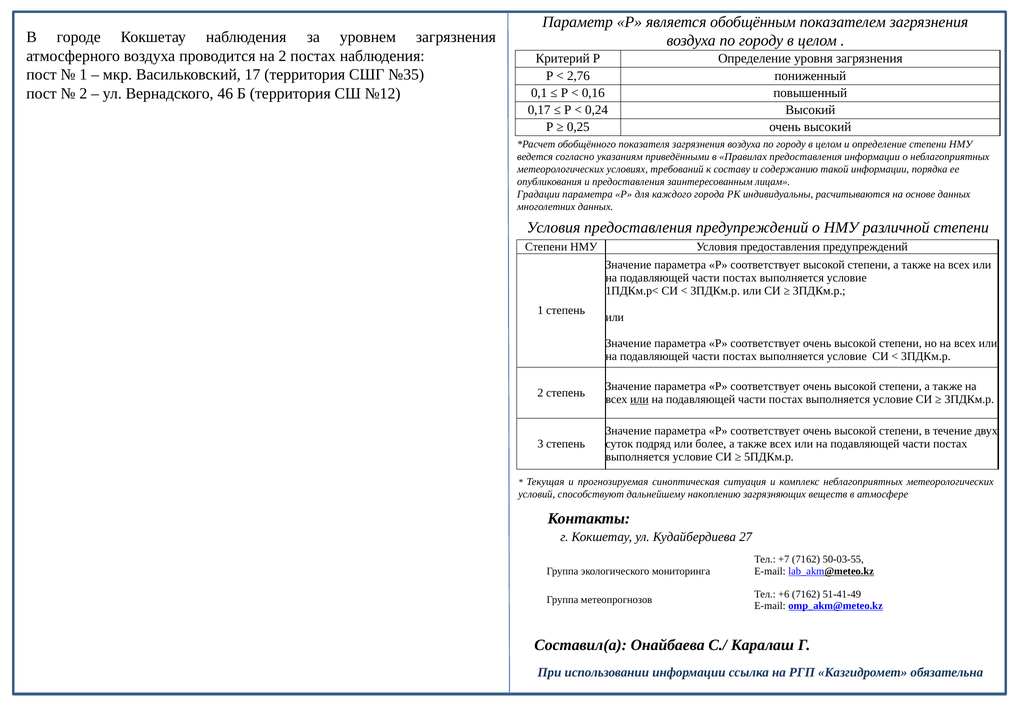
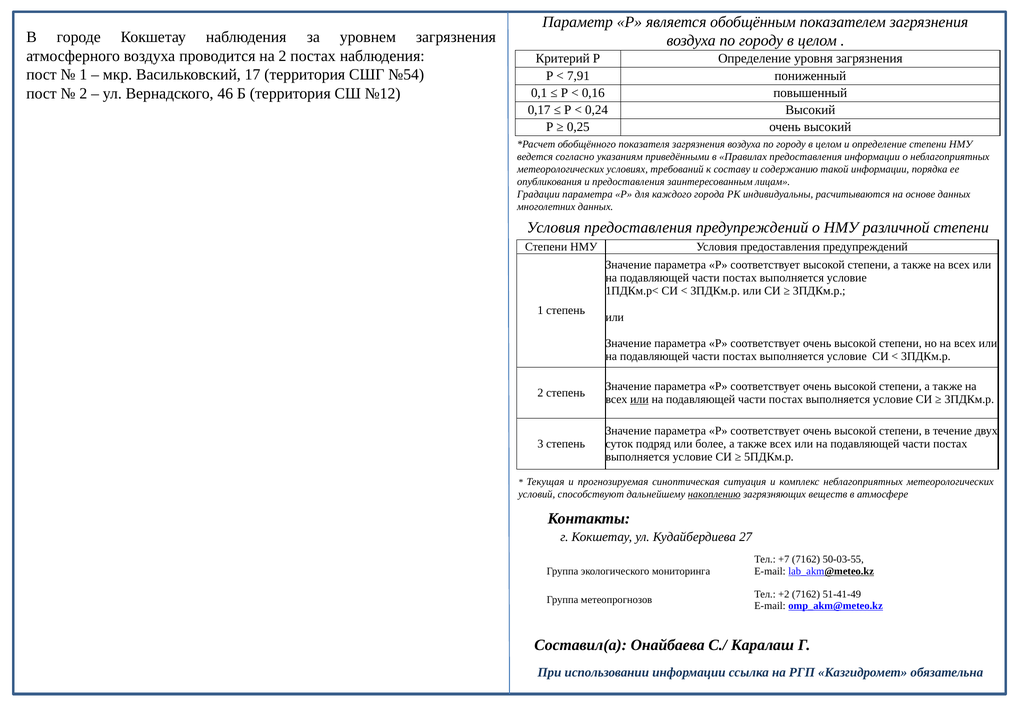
№35: №35 -> №54
2,76: 2,76 -> 7,91
накоплению underline: none -> present
+6: +6 -> +2
